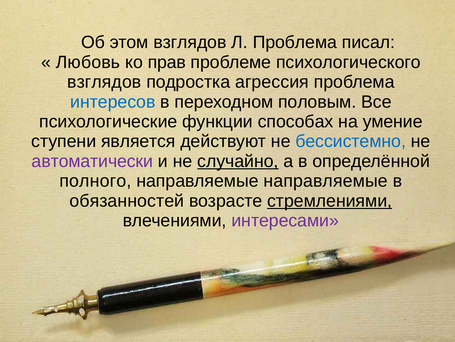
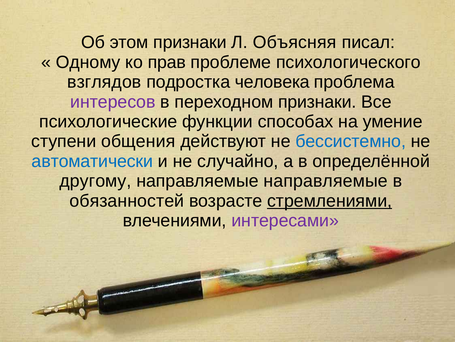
этом взглядов: взглядов -> признаки
Л Проблема: Проблема -> Объясняя
Любовь: Любовь -> Одному
агрессия: агрессия -> человека
интересов colour: blue -> purple
переходном половым: половым -> признаки
является: является -> общения
автоматически colour: purple -> blue
случайно underline: present -> none
полного: полного -> другому
